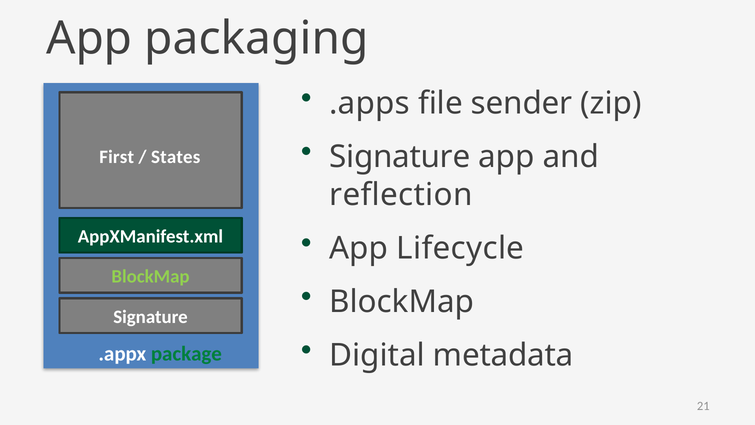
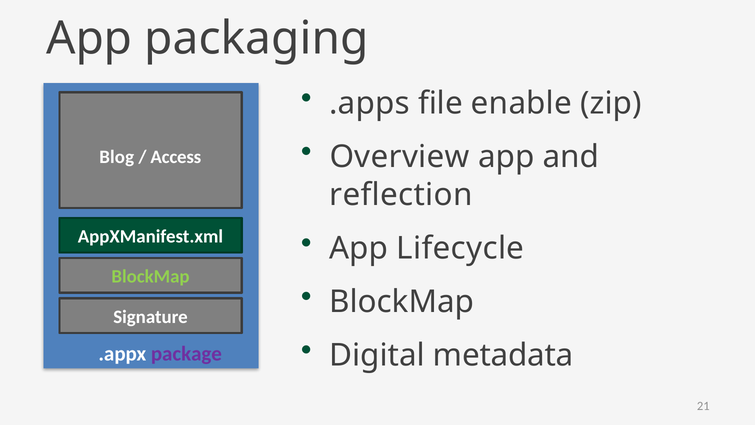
sender: sender -> enable
Signature at (400, 157): Signature -> Overview
First: First -> Blog
States: States -> Access
package colour: green -> purple
